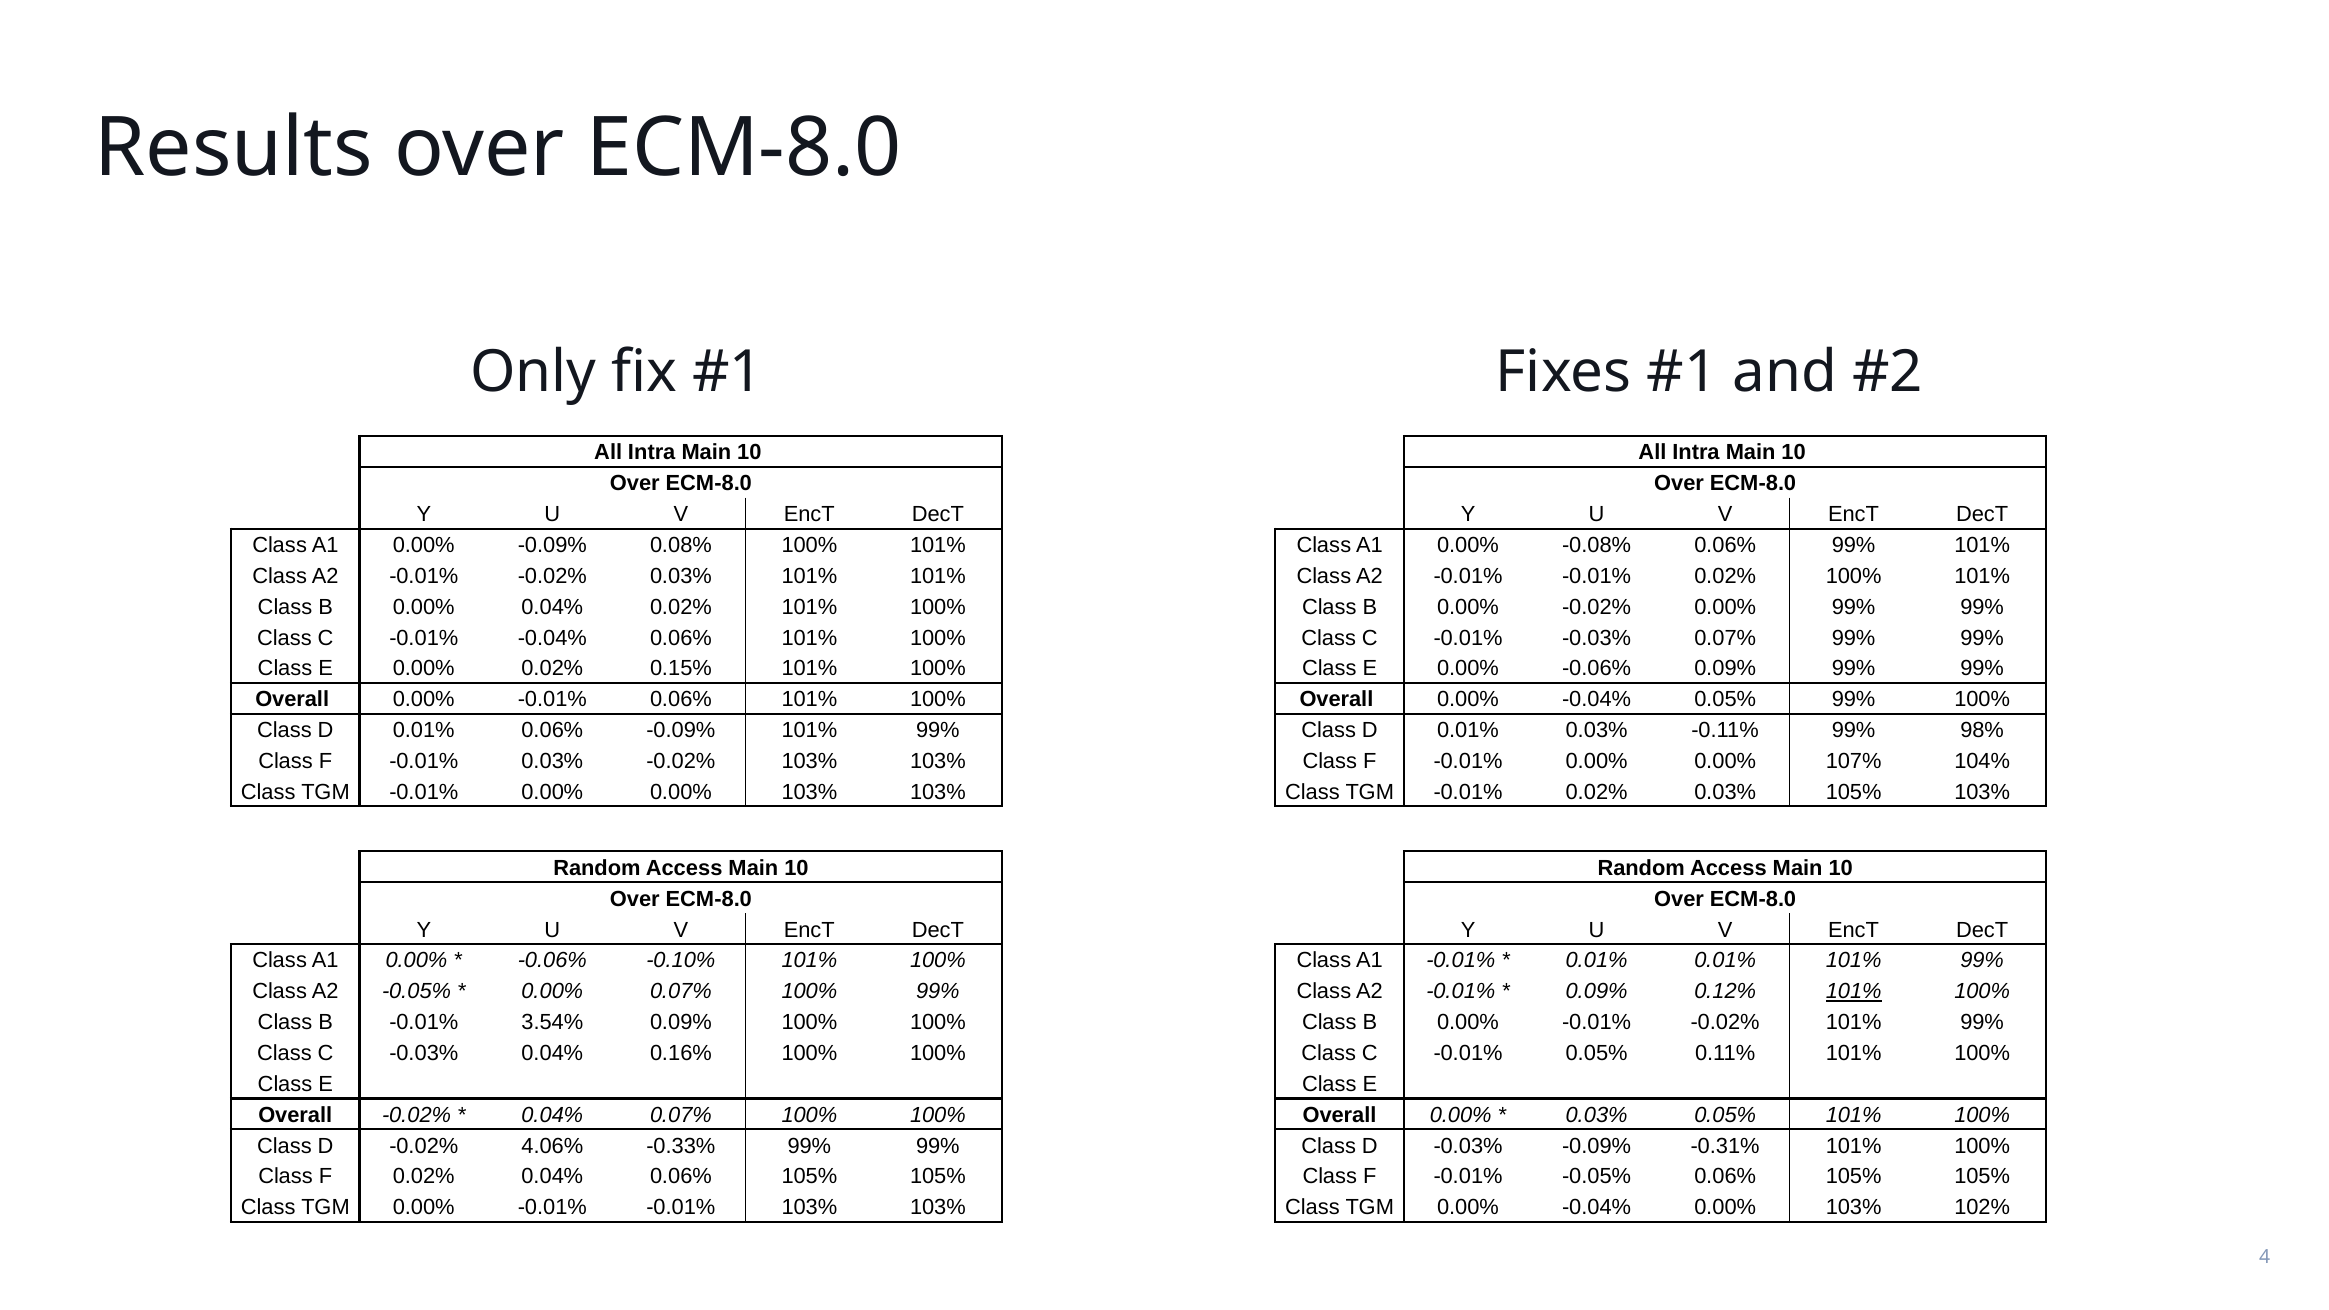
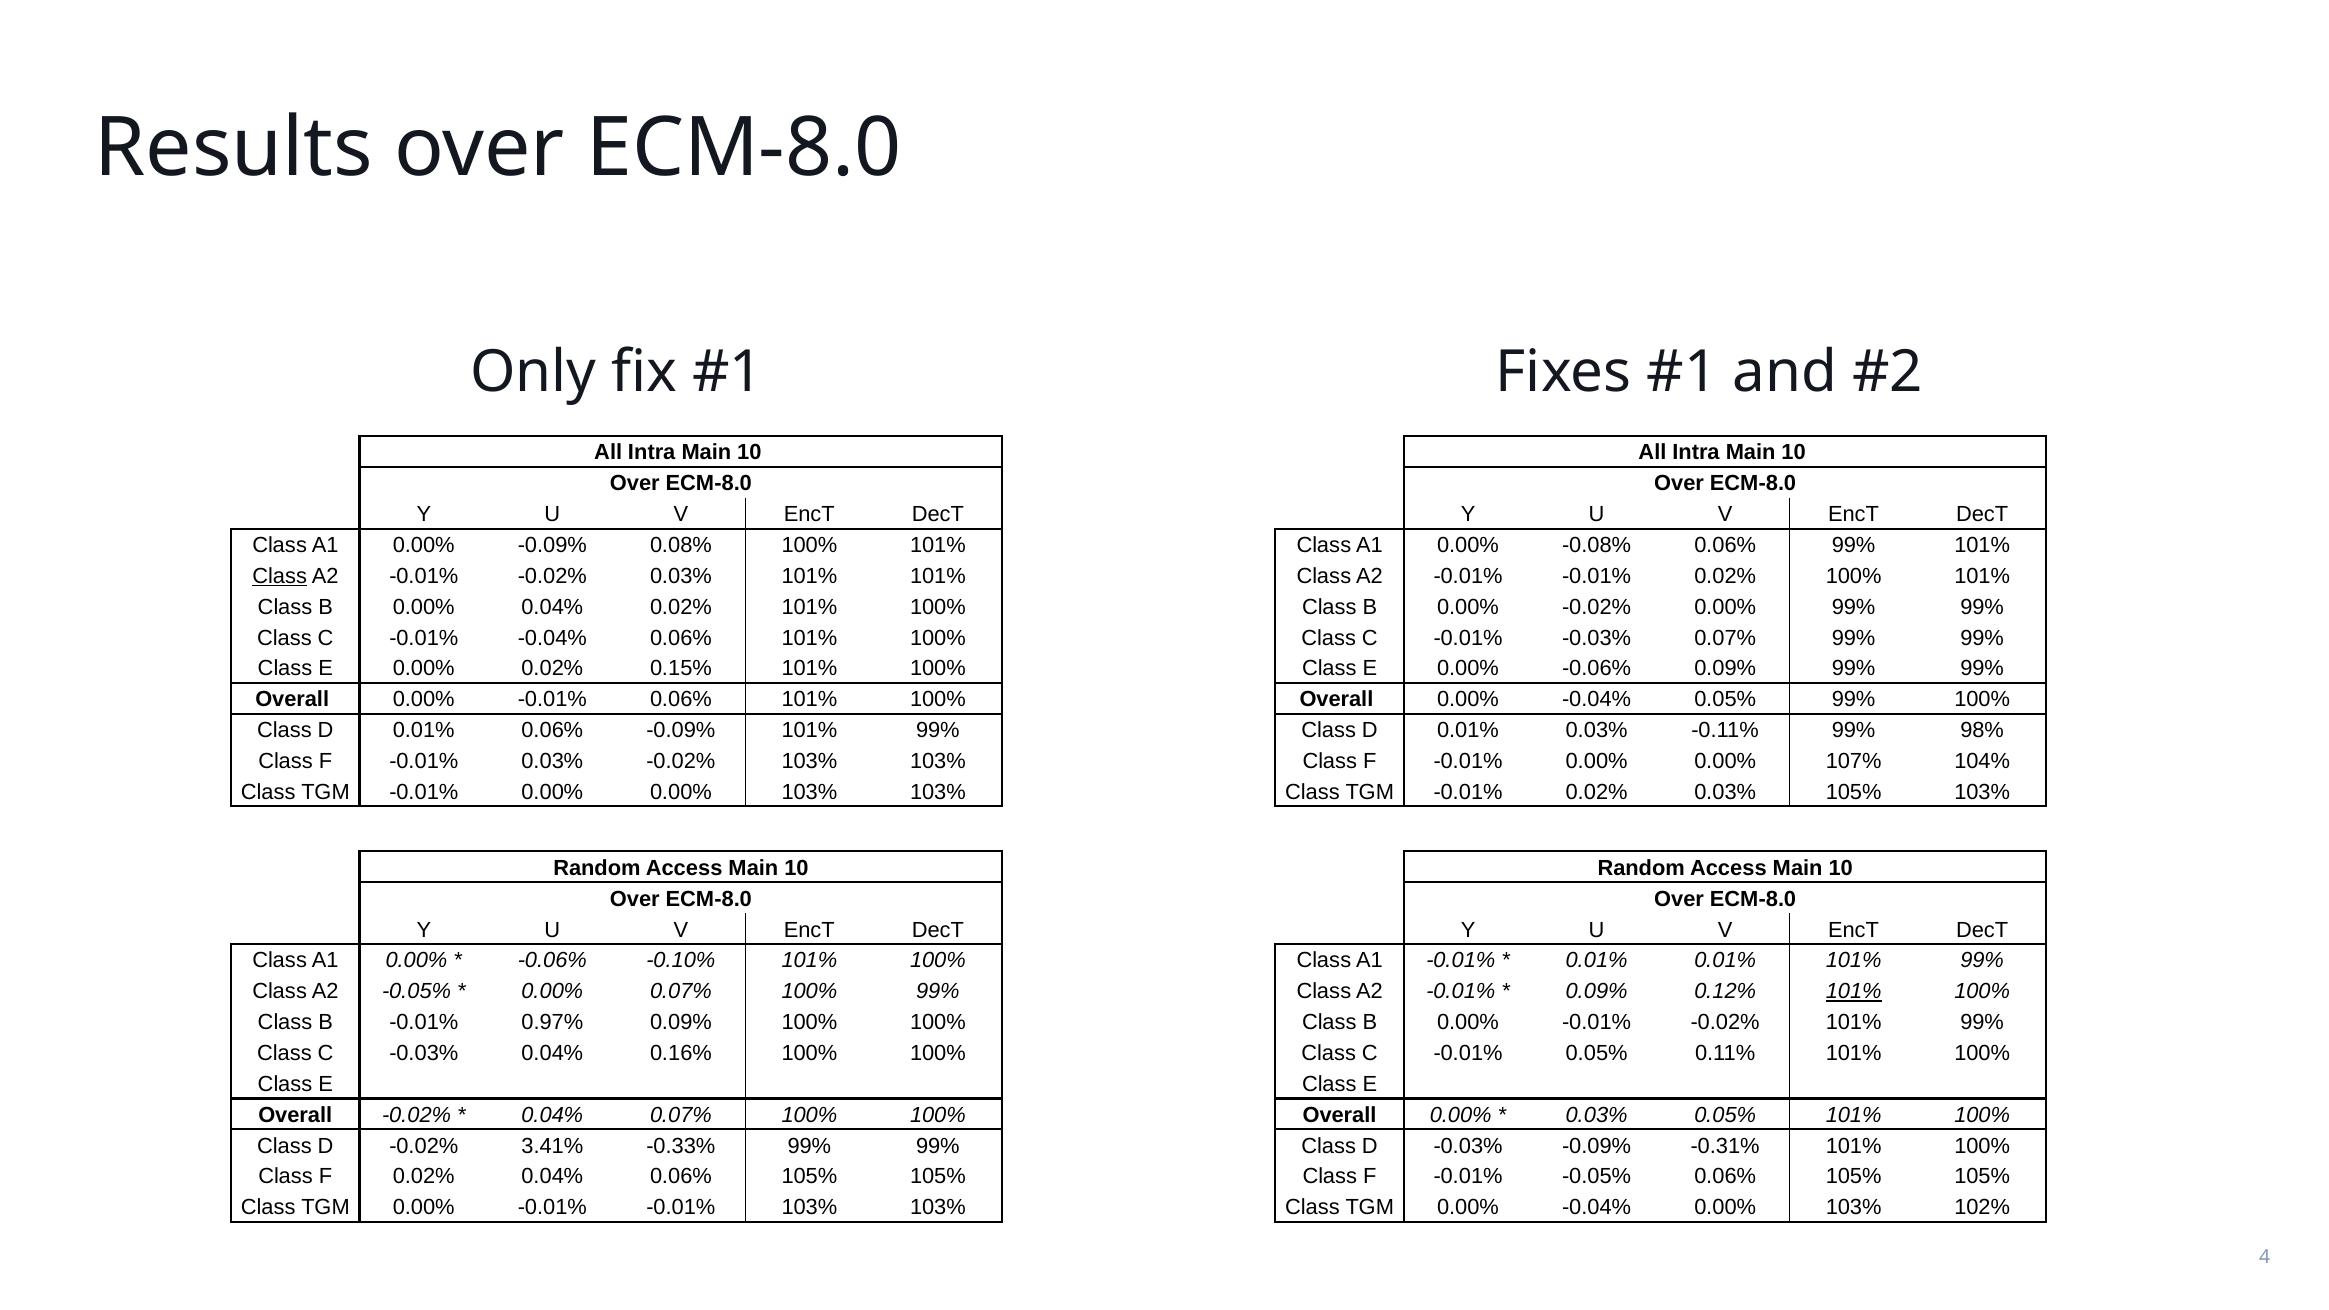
Class at (280, 576) underline: none -> present
3.54%: 3.54% -> 0.97%
4.06%: 4.06% -> 3.41%
